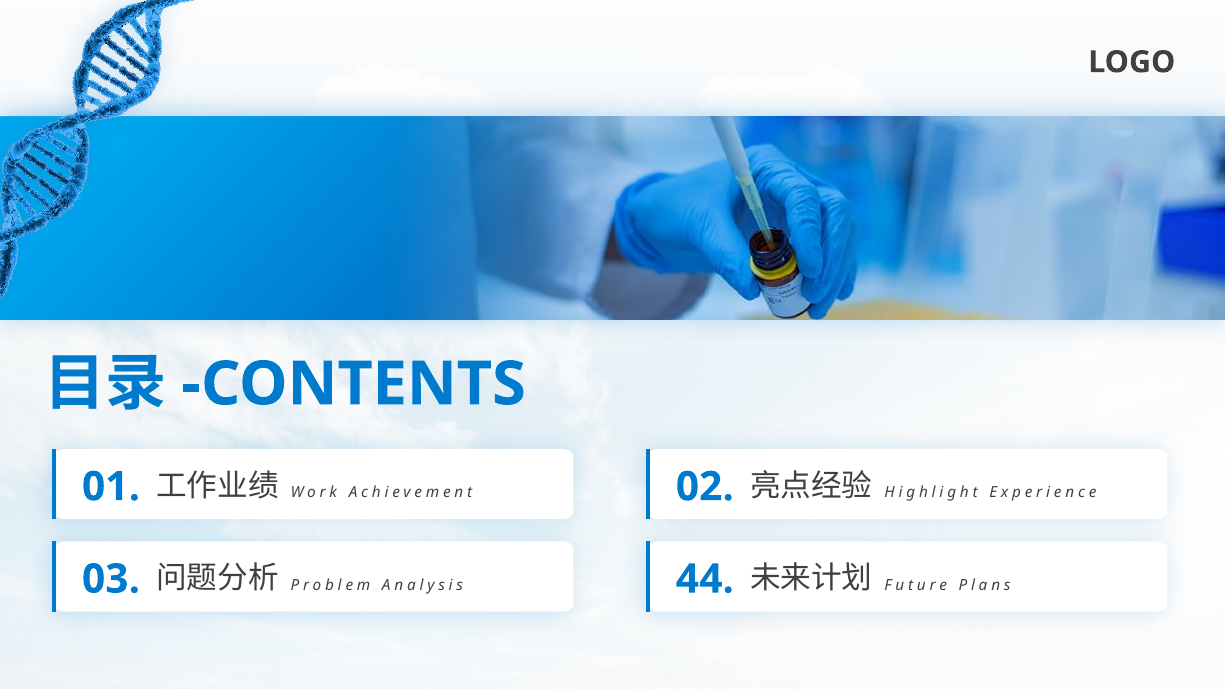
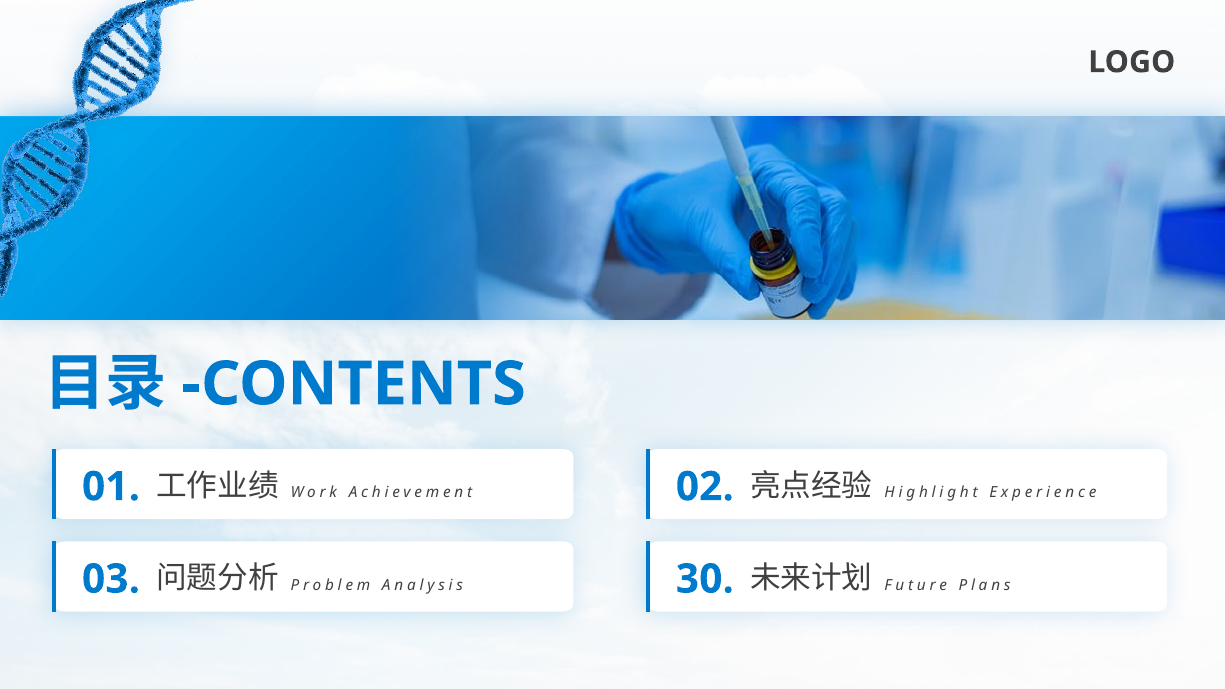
44: 44 -> 30
